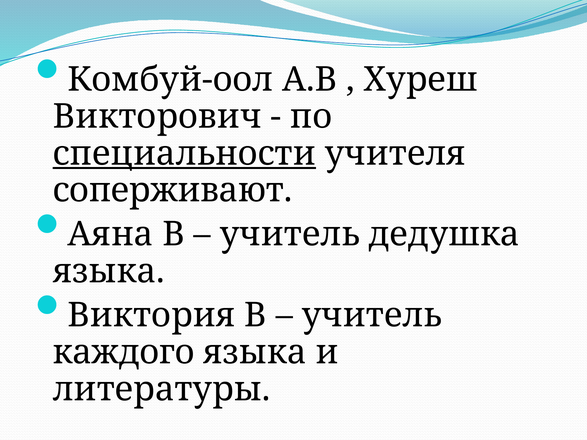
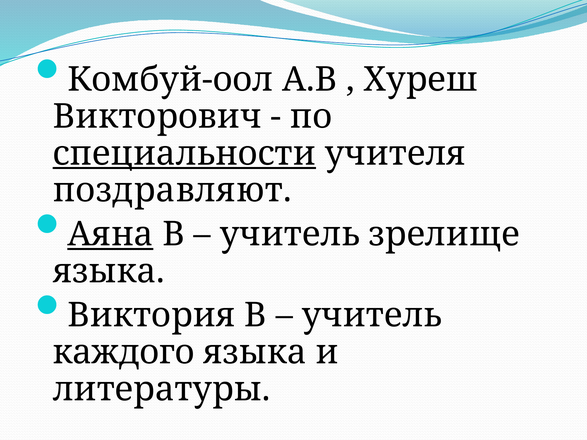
соперживают: соперживают -> поздравляют
Аяна underline: none -> present
дедушка: дедушка -> зрелище
